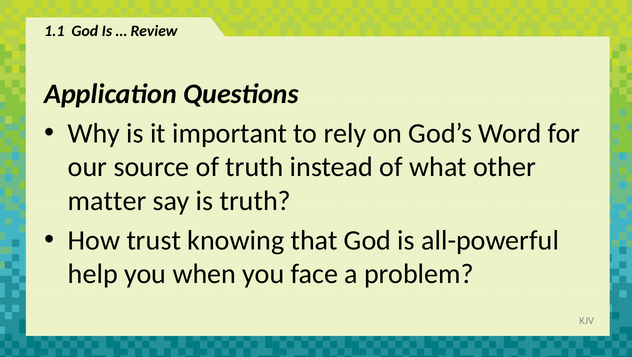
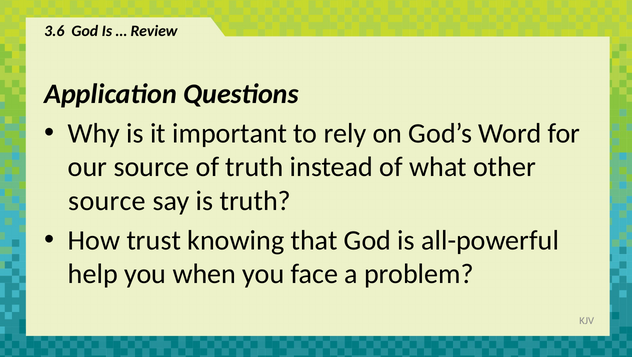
1.1: 1.1 -> 3.6
matter at (107, 201): matter -> source
